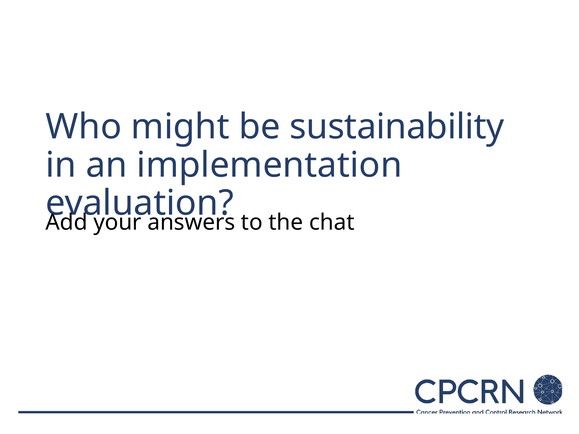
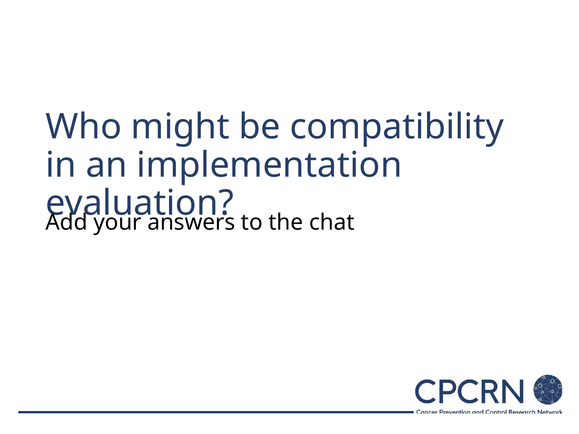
sustainability: sustainability -> compatibility
